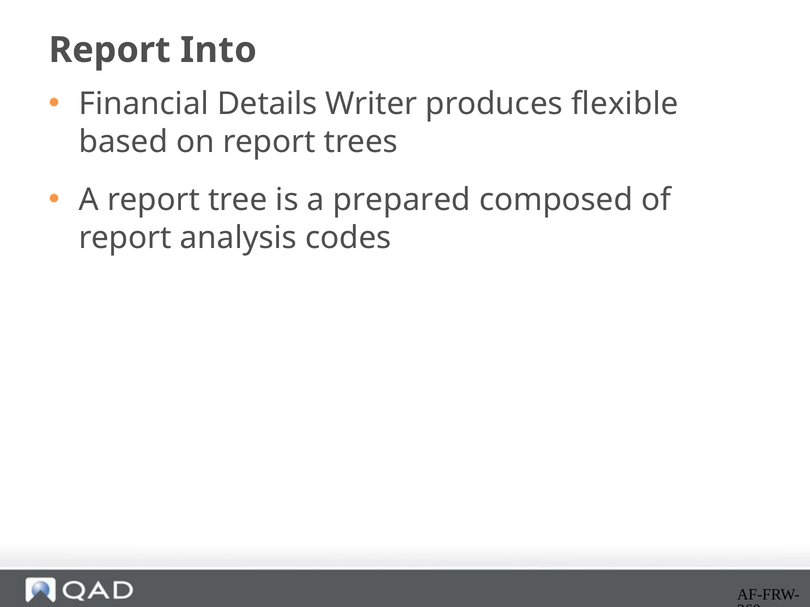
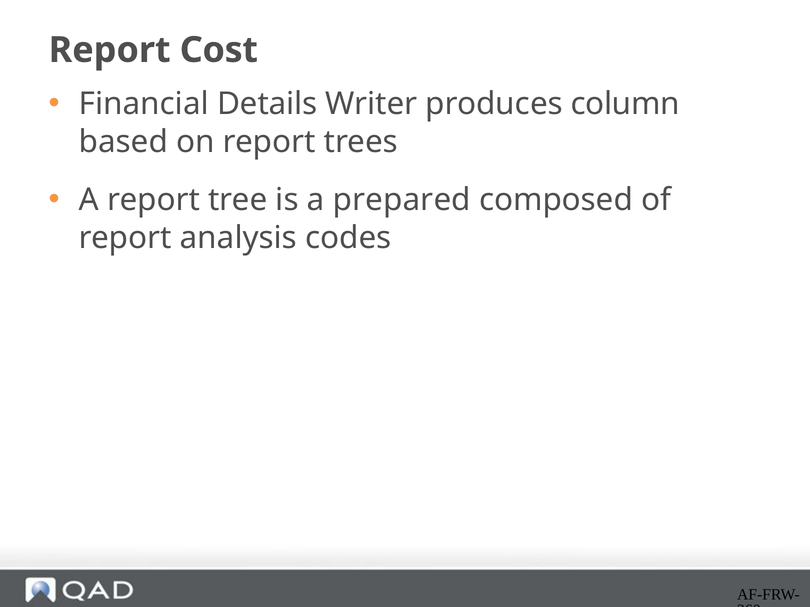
Into: Into -> Cost
flexible: flexible -> column
